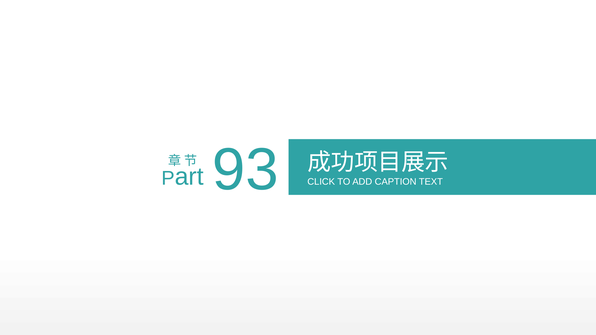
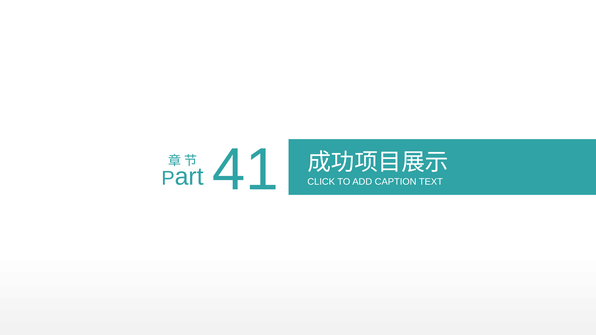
93: 93 -> 41
